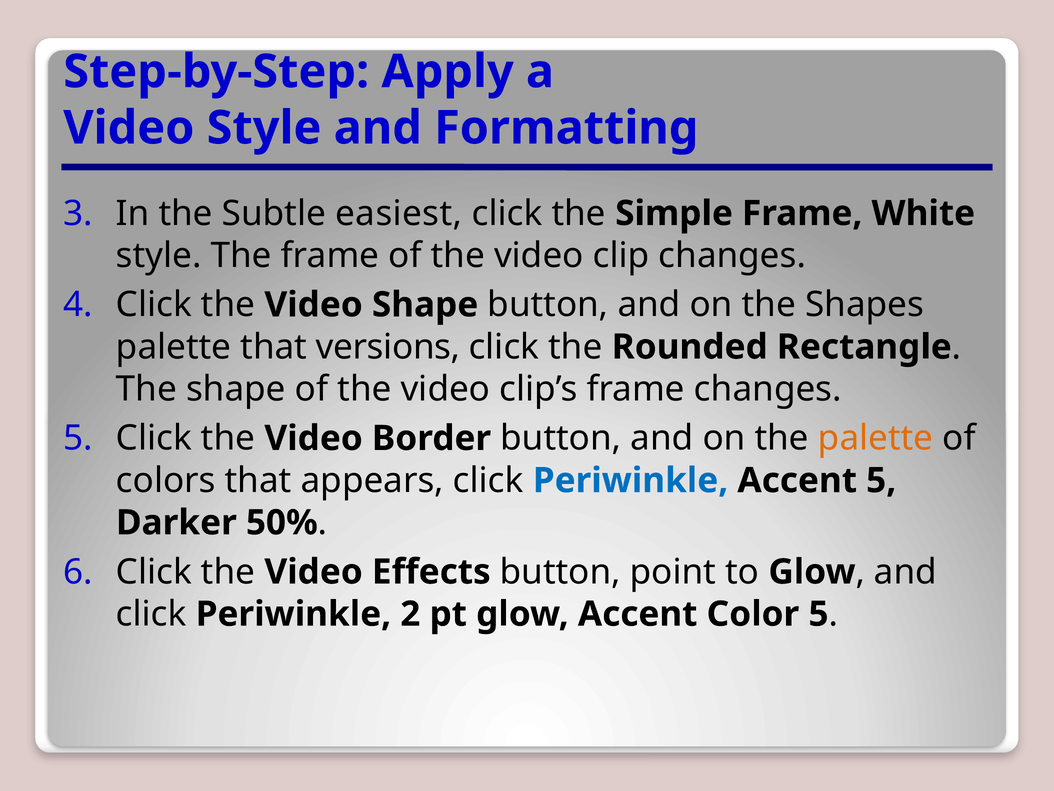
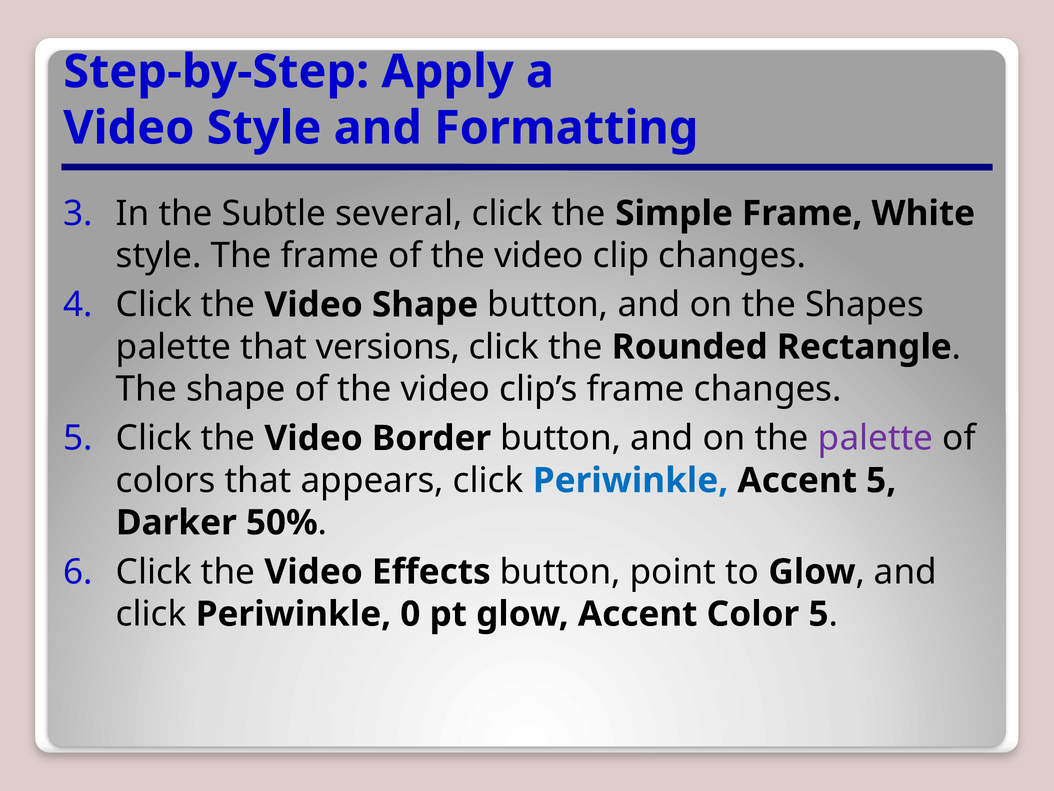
easiest: easiest -> several
palette at (876, 438) colour: orange -> purple
2: 2 -> 0
